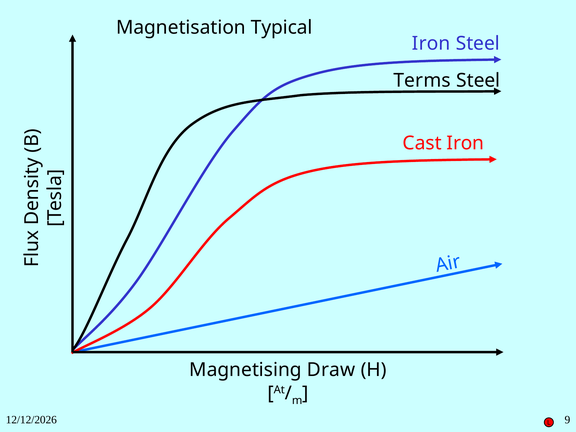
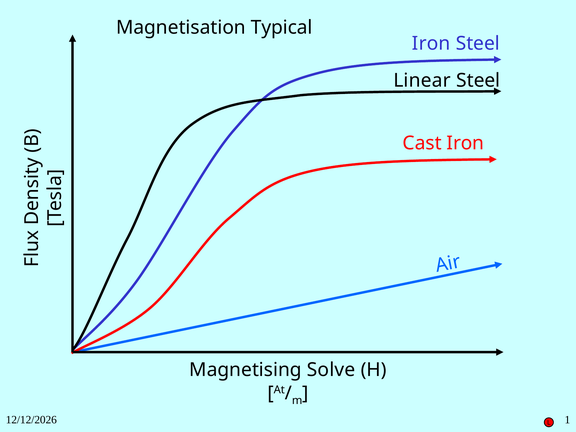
Terms: Terms -> Linear
Draw: Draw -> Solve
9: 9 -> 1
